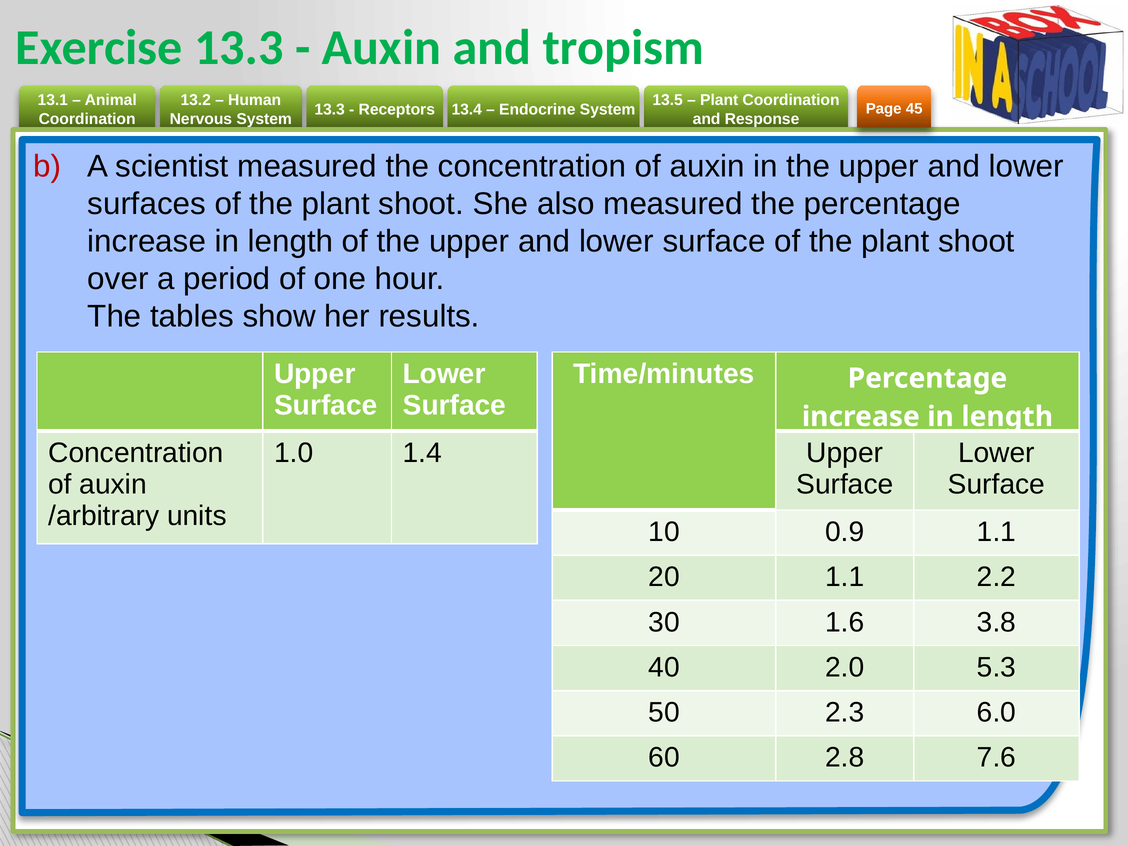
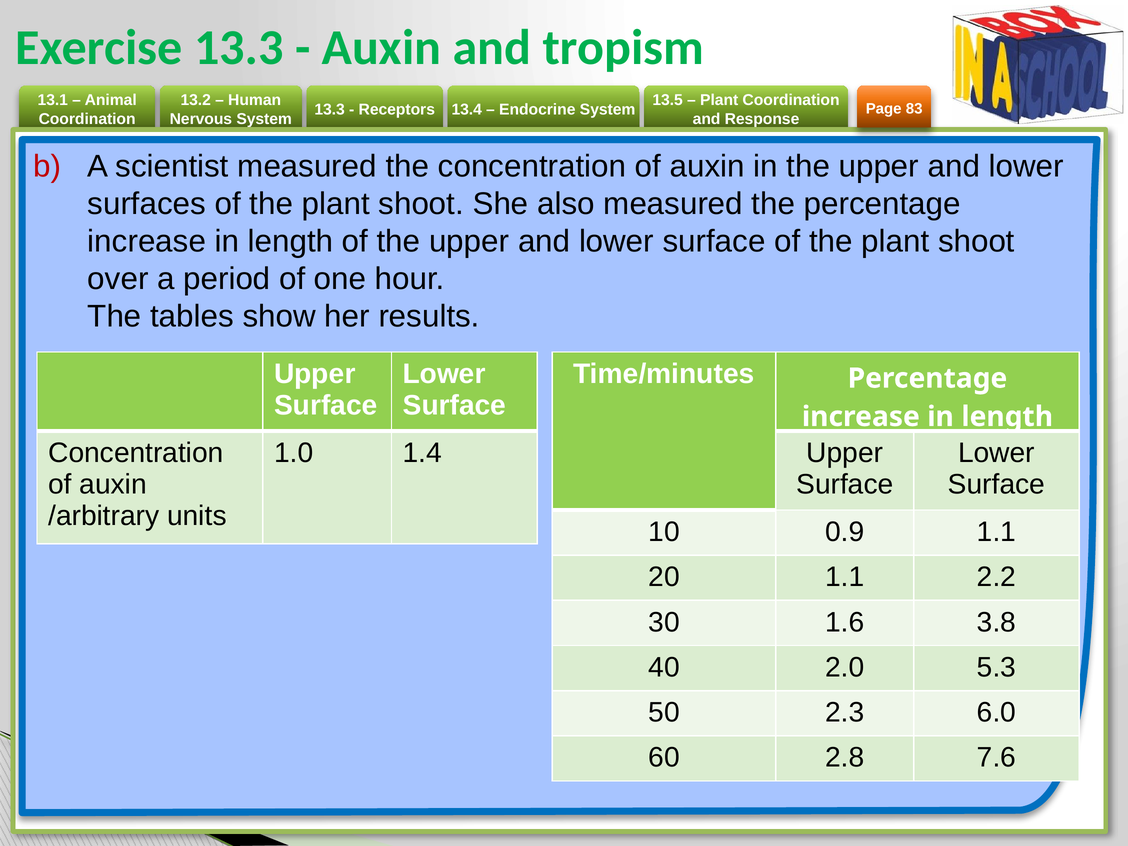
45: 45 -> 83
